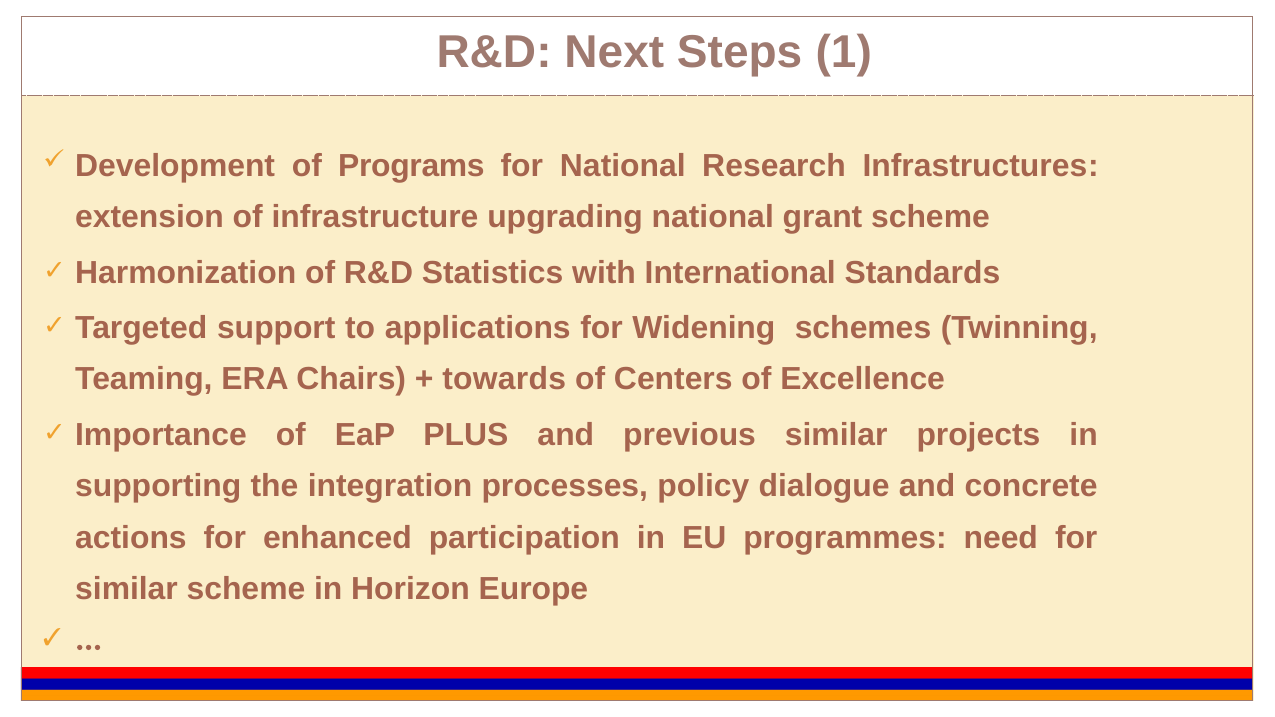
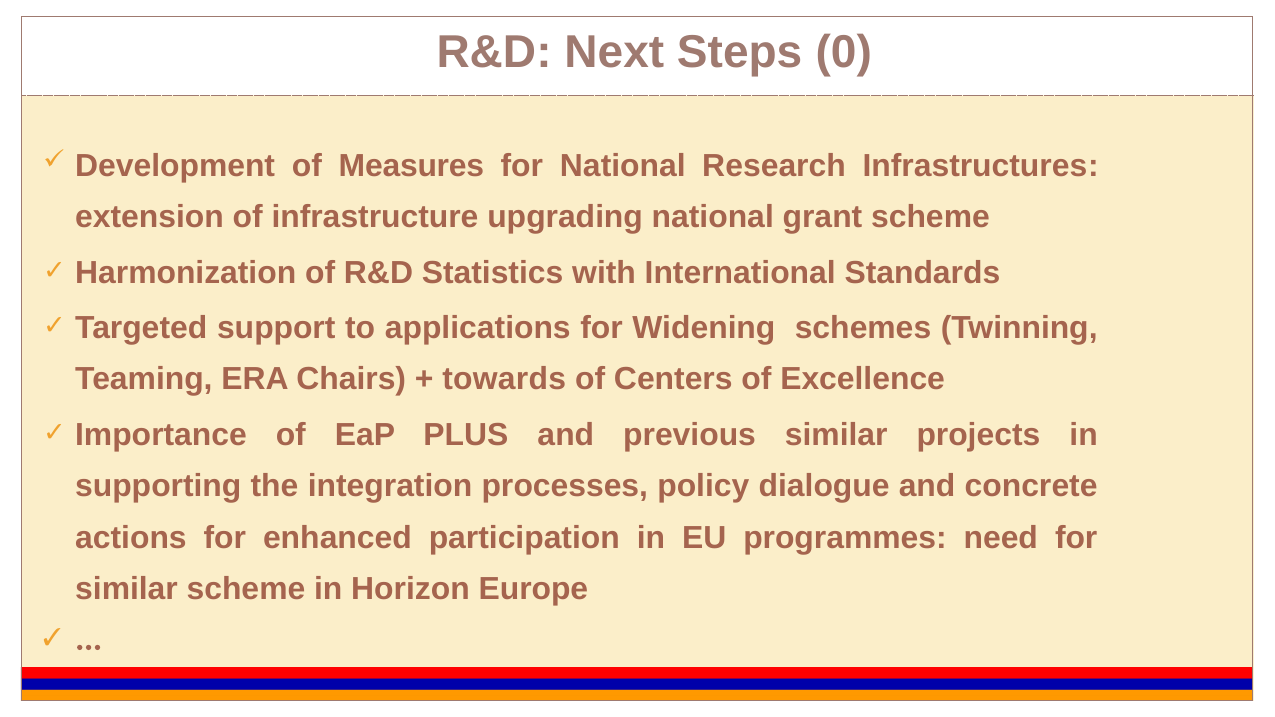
1: 1 -> 0
Programs: Programs -> Measures
